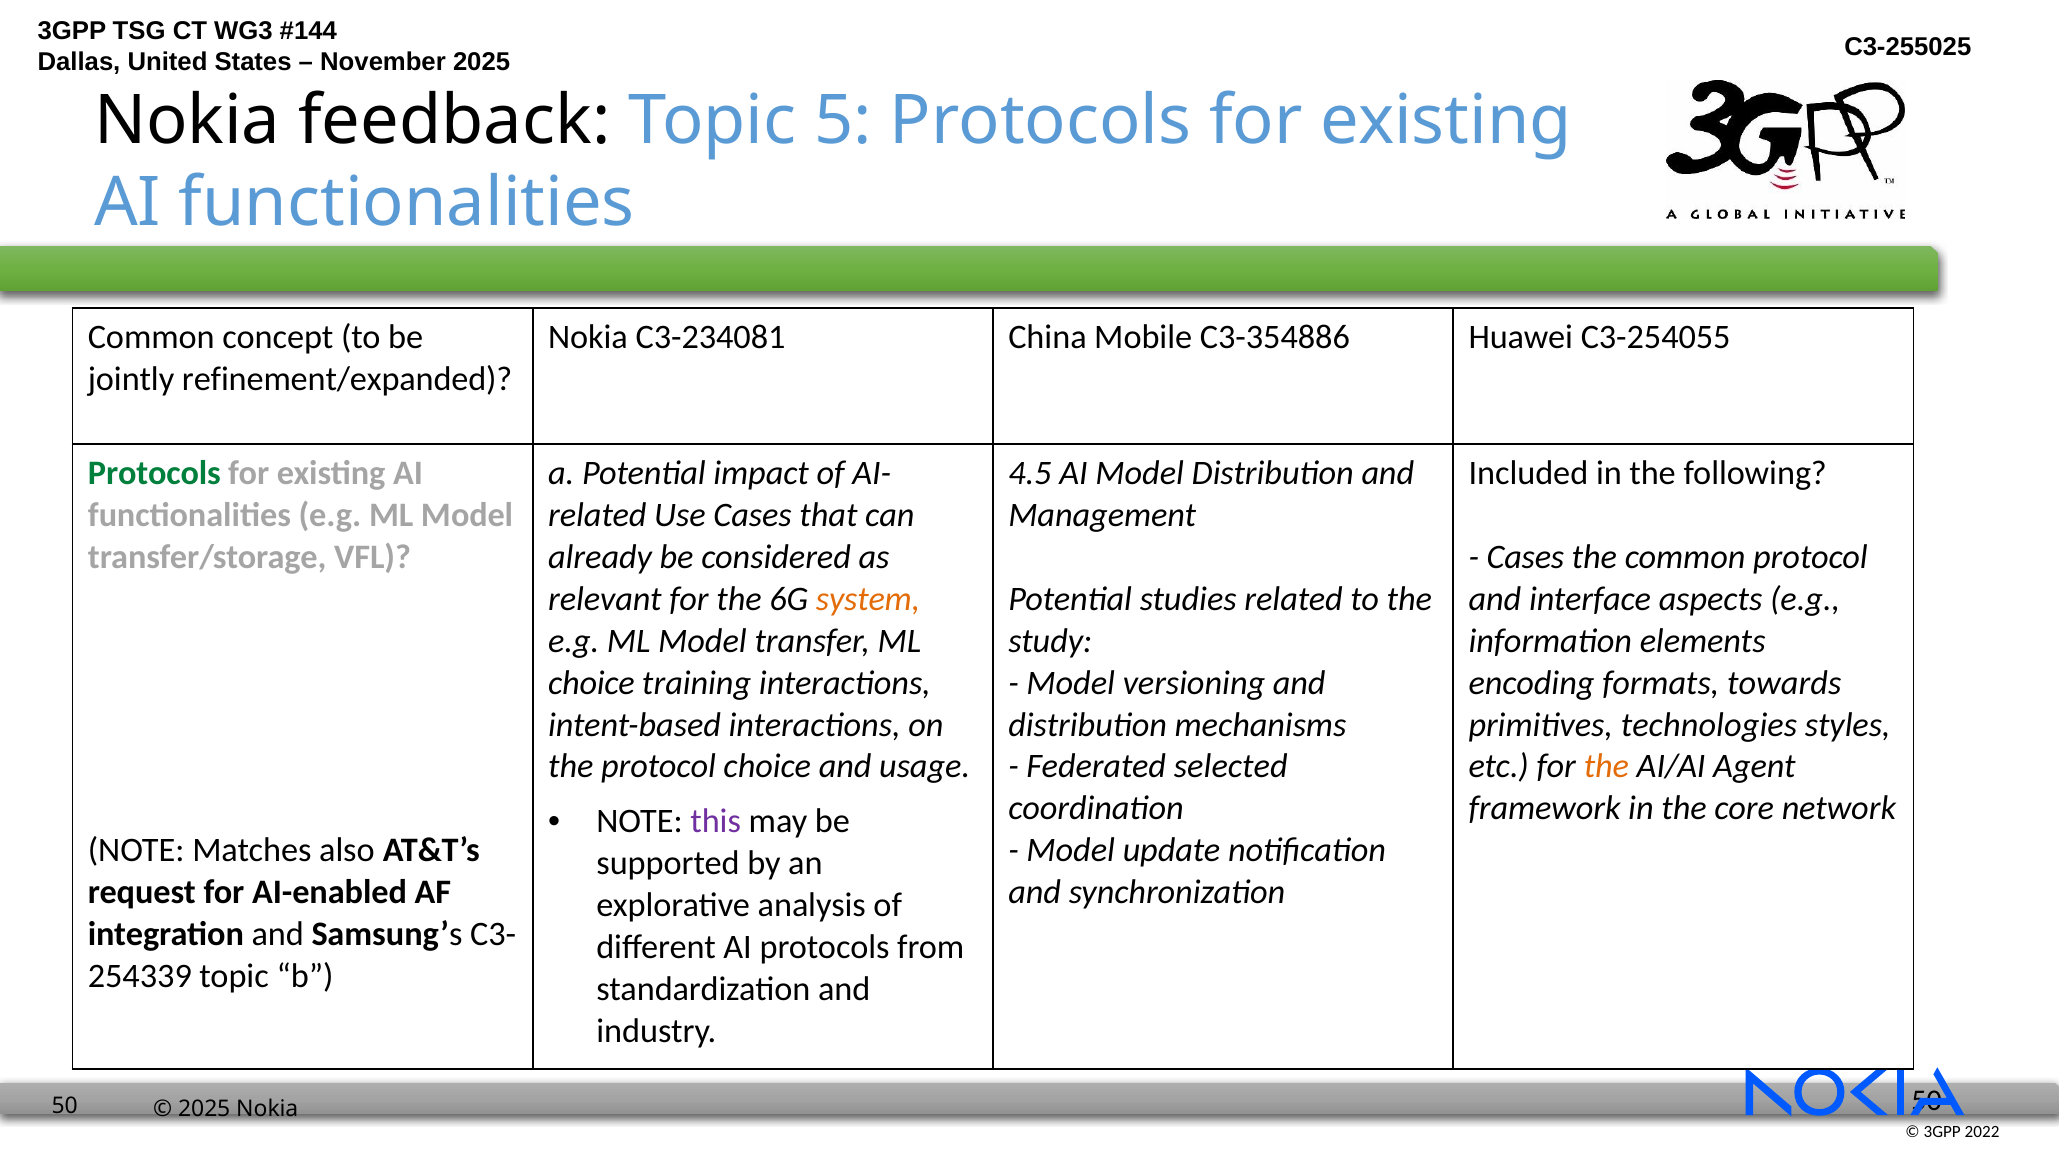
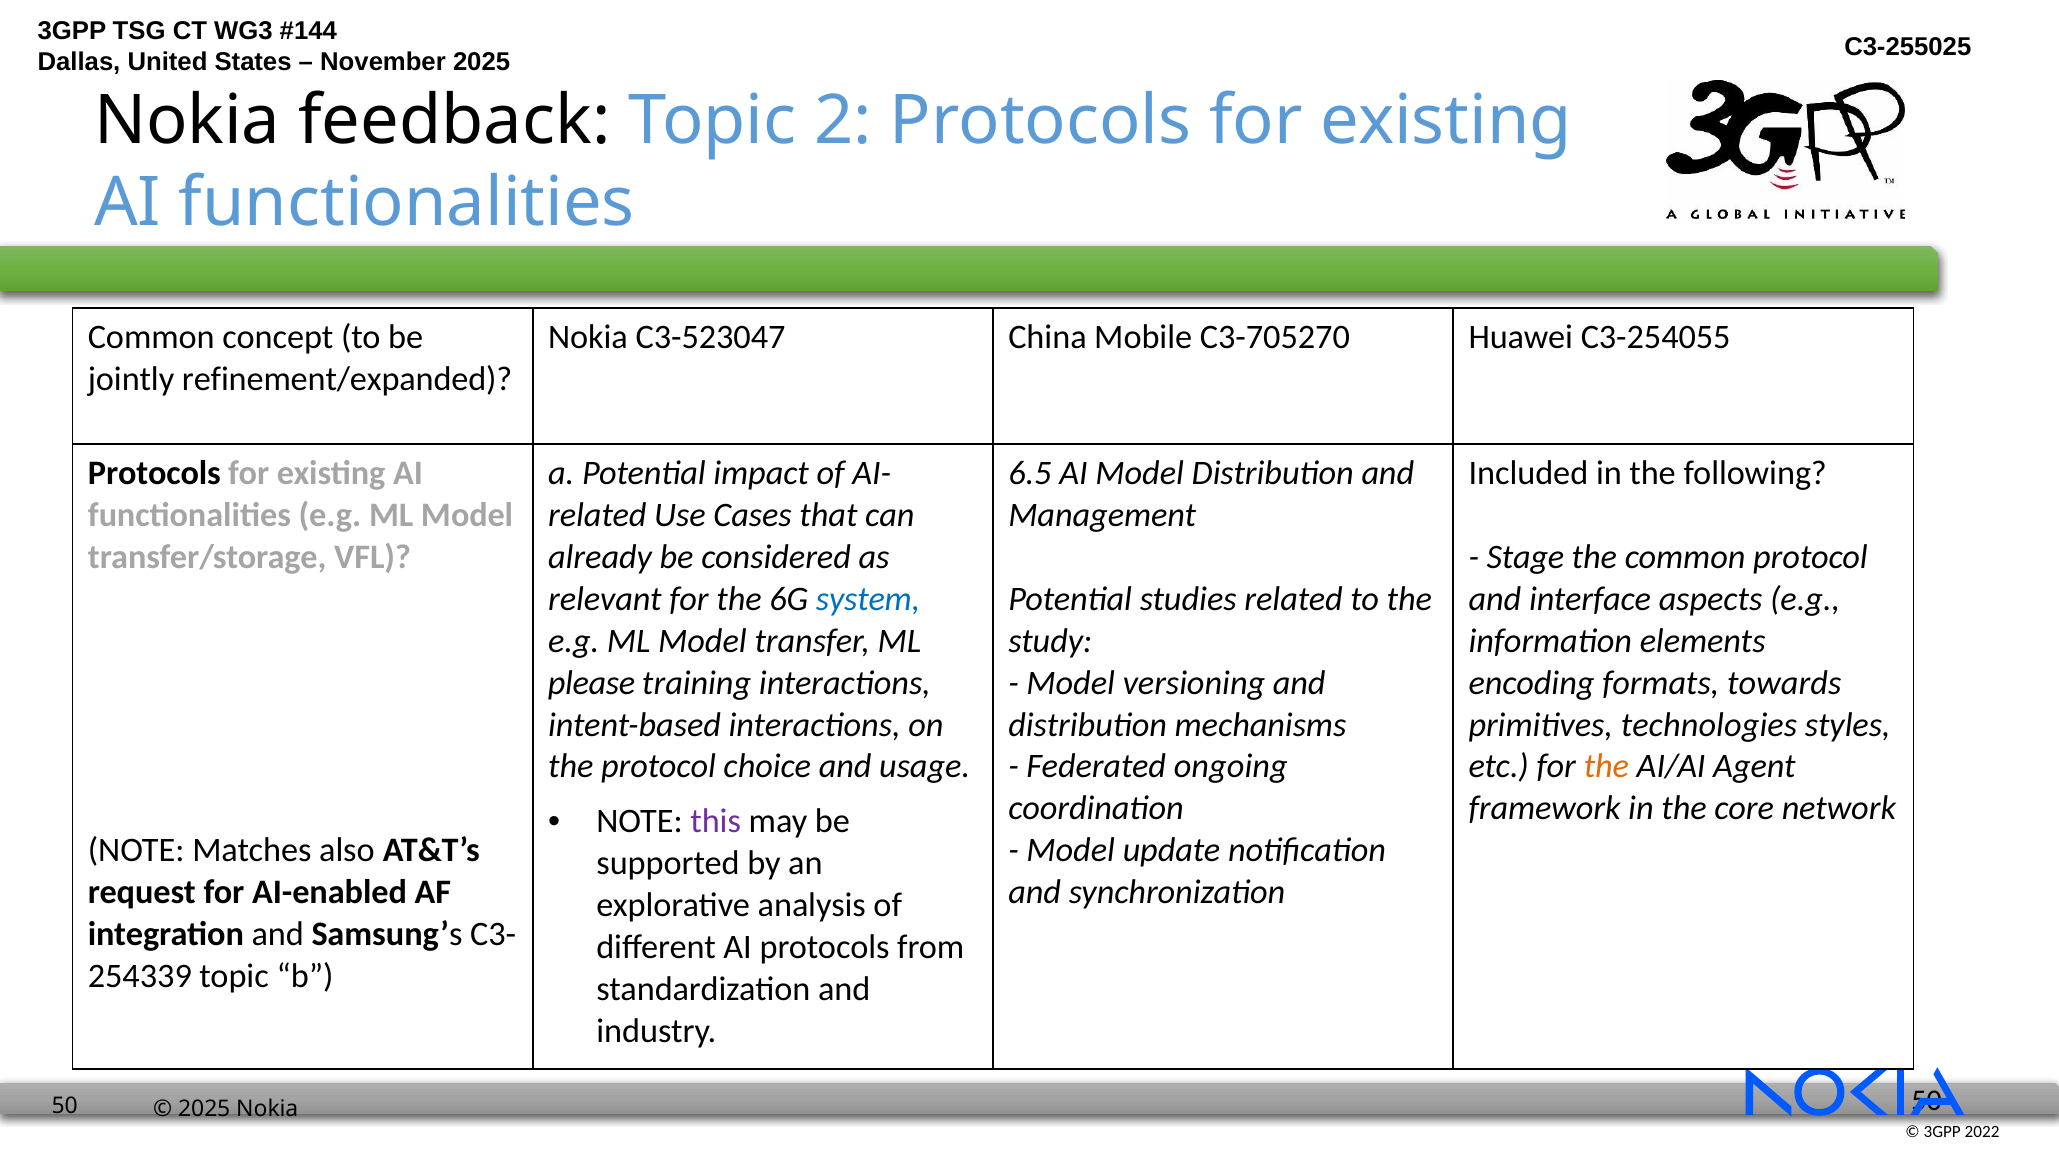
5: 5 -> 2
C3-234081: C3-234081 -> C3-523047
C3-354886: C3-354886 -> C3-705270
Protocols at (154, 473) colour: green -> black
4.5: 4.5 -> 6.5
Cases at (1525, 557): Cases -> Stage
system colour: orange -> blue
choice at (591, 683): choice -> please
selected: selected -> ongoing
